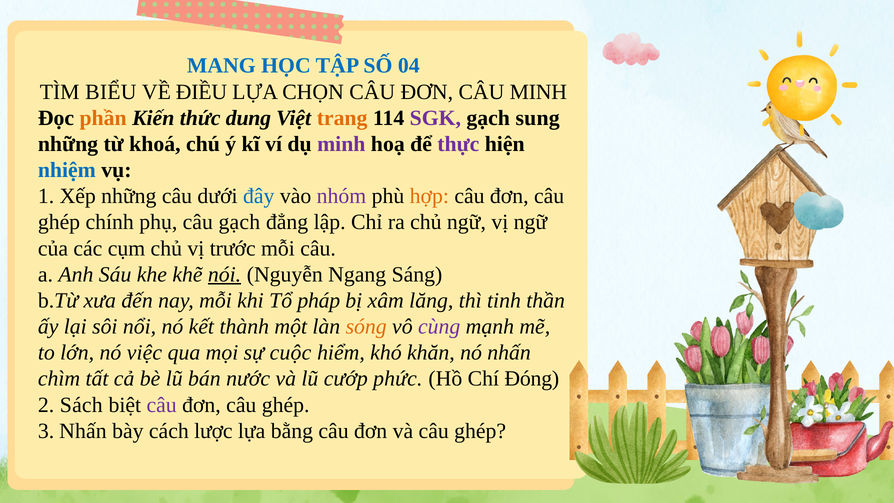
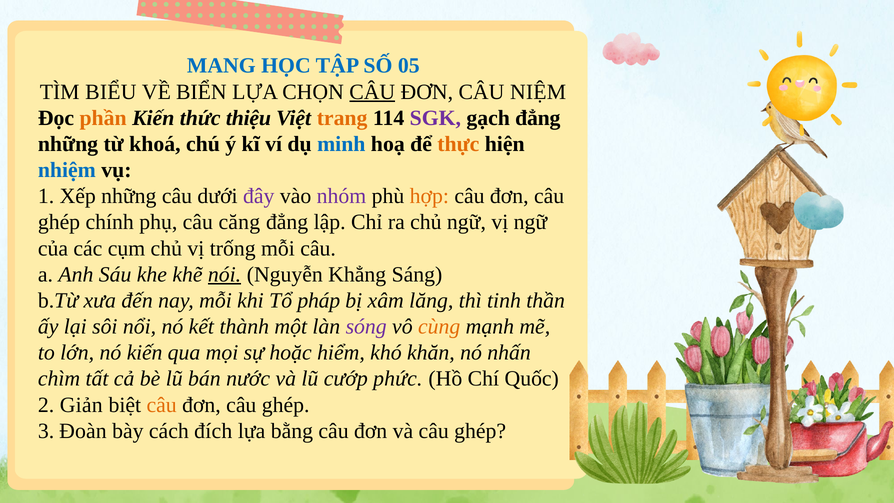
04: 04 -> 05
ĐIỀU: ĐIỀU -> BIỂN
CÂU at (372, 92) underline: none -> present
CÂU MINH: MINH -> NIỆM
dung: dung -> thiệu
gạch sung: sung -> đẳng
minh at (341, 144) colour: purple -> blue
thực colour: purple -> orange
đây colour: blue -> purple
câu gạch: gạch -> căng
trước: trước -> trống
Ngang: Ngang -> Khẳng
sóng colour: orange -> purple
cùng colour: purple -> orange
nó việc: việc -> kiến
cuộc: cuộc -> hoặc
Đóng: Đóng -> Quốc
Sách: Sách -> Giản
câu at (162, 405) colour: purple -> orange
3 Nhấn: Nhấn -> Đoàn
lược: lược -> đích
